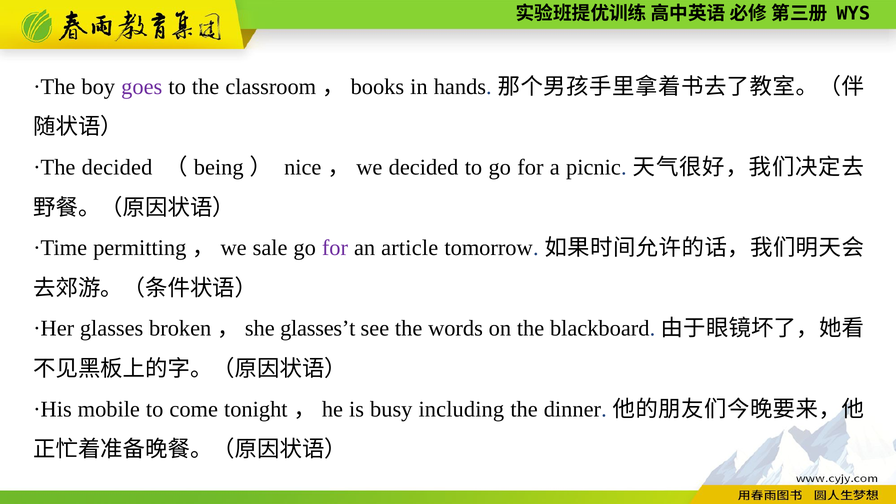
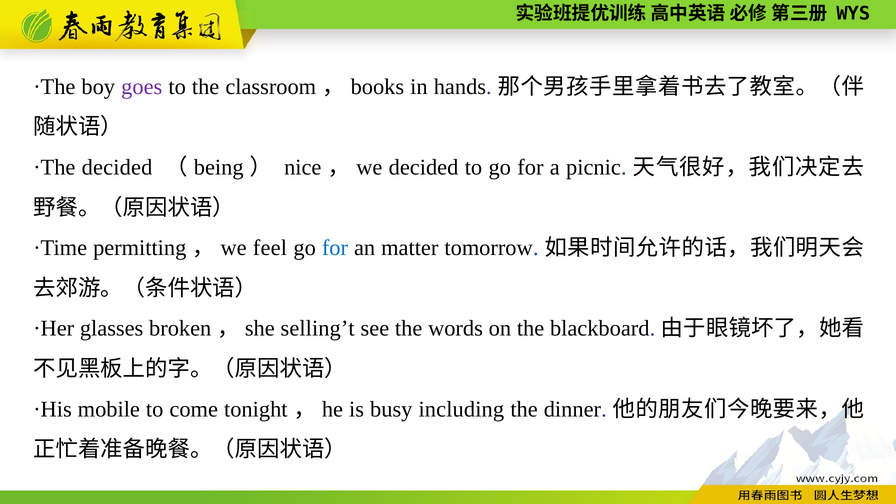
sale: sale -> feel
for at (335, 248) colour: purple -> blue
article: article -> matter
glasses’t: glasses’t -> selling’t
